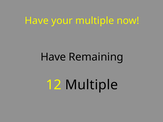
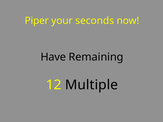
Have at (37, 21): Have -> Piper
your multiple: multiple -> seconds
